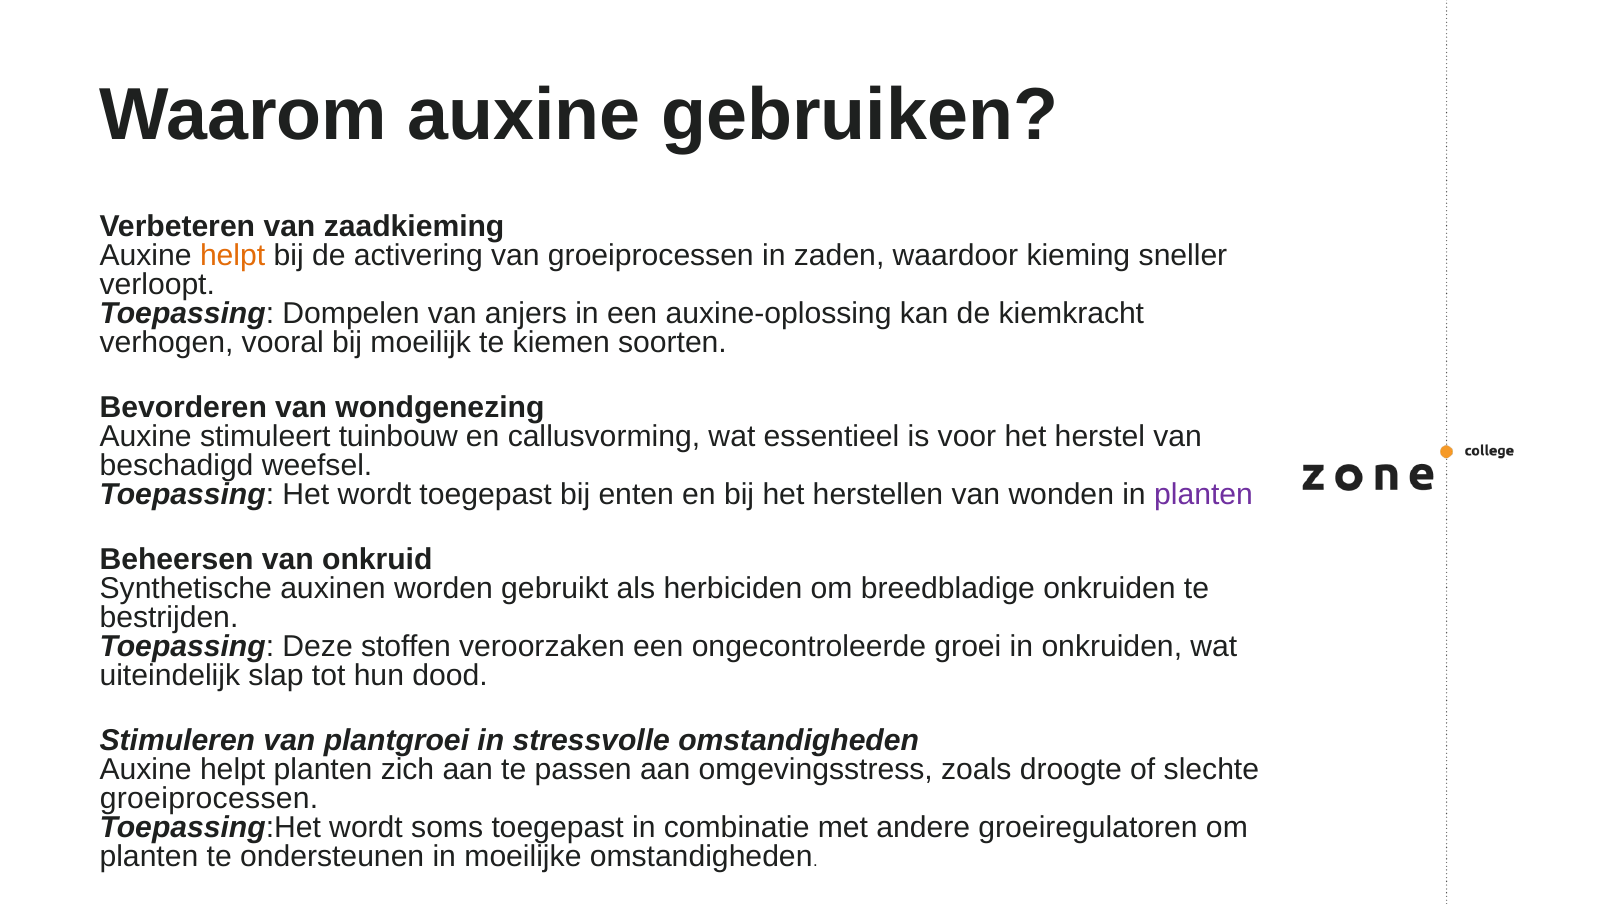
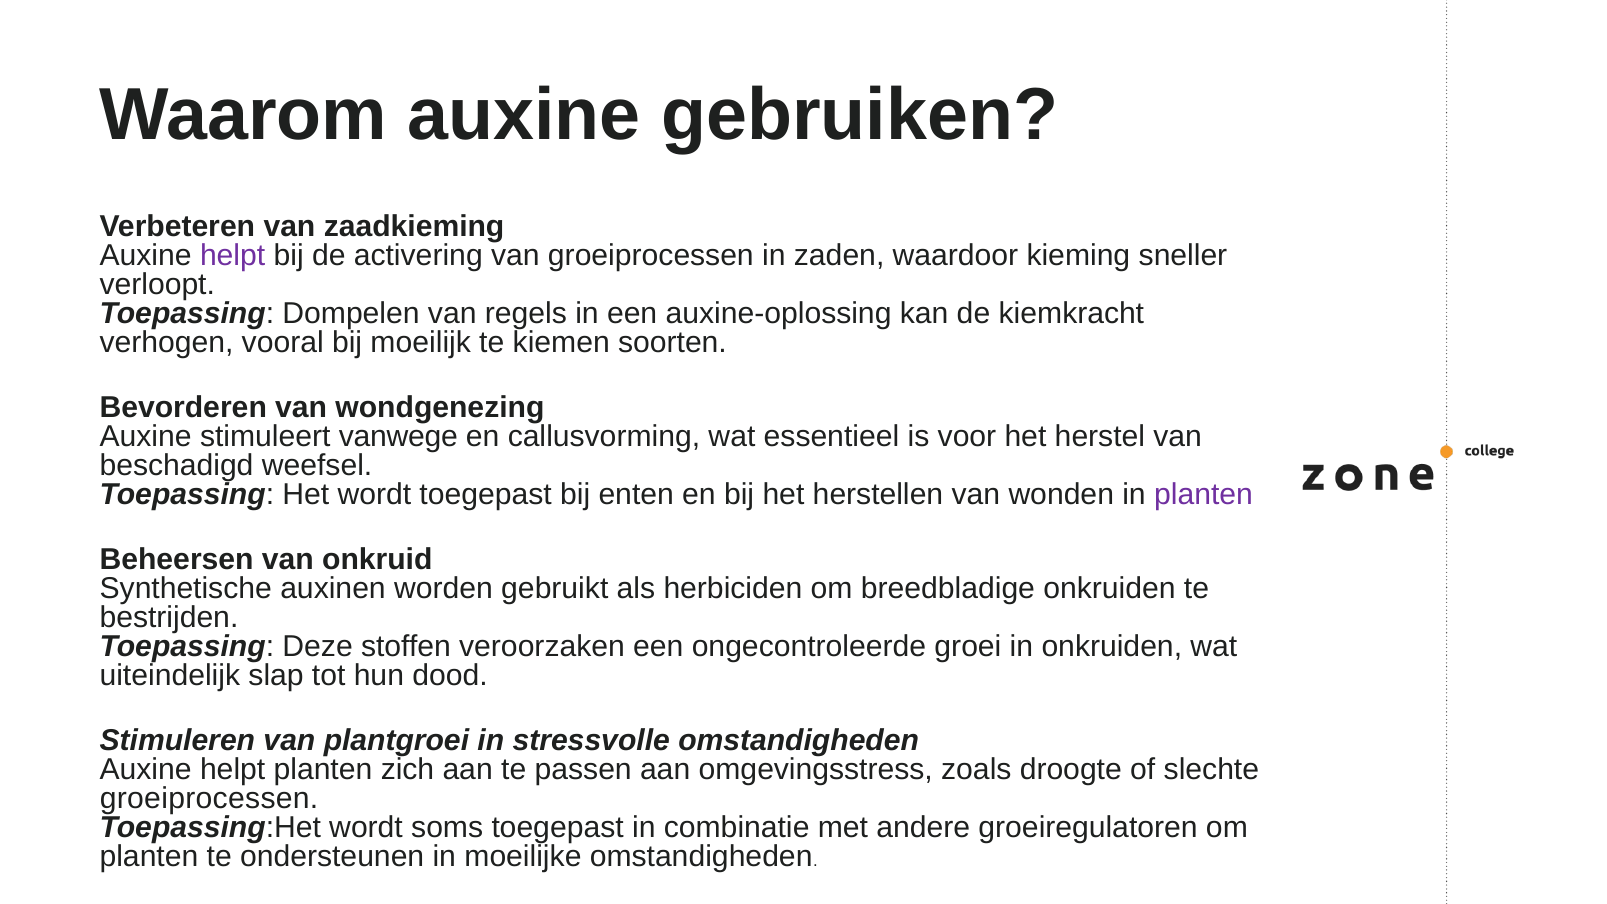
helpt at (233, 256) colour: orange -> purple
anjers: anjers -> regels
tuinbouw: tuinbouw -> vanwege
